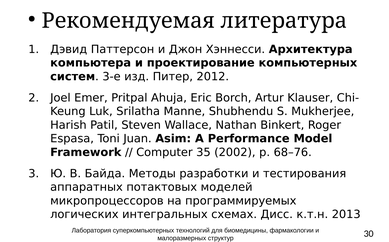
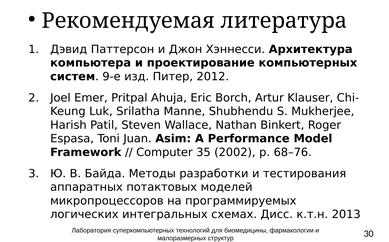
3-е: 3-е -> 9-е
